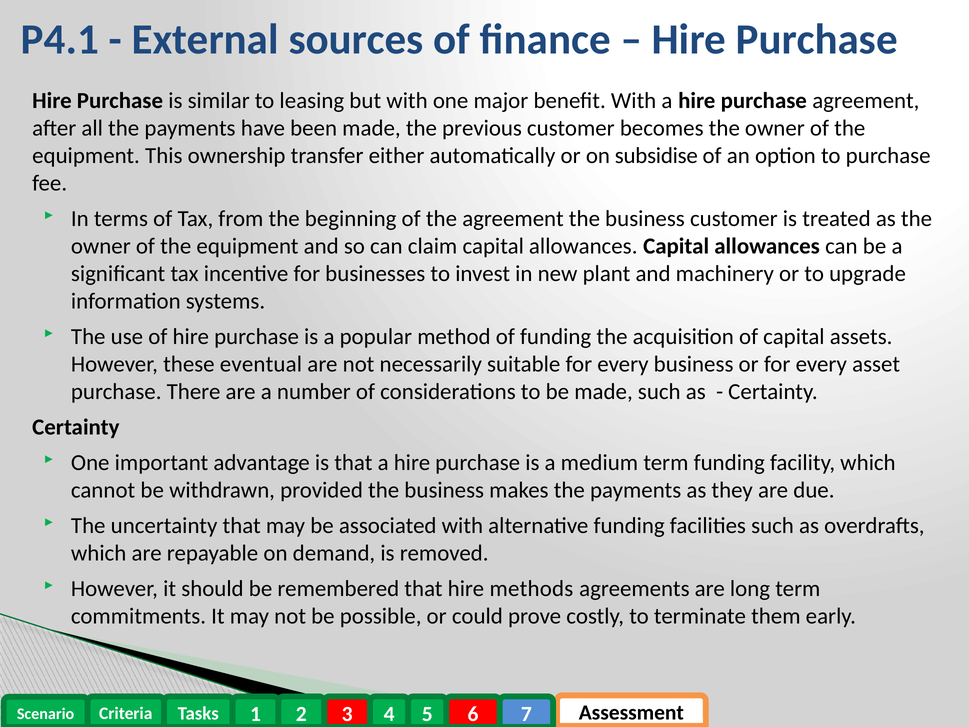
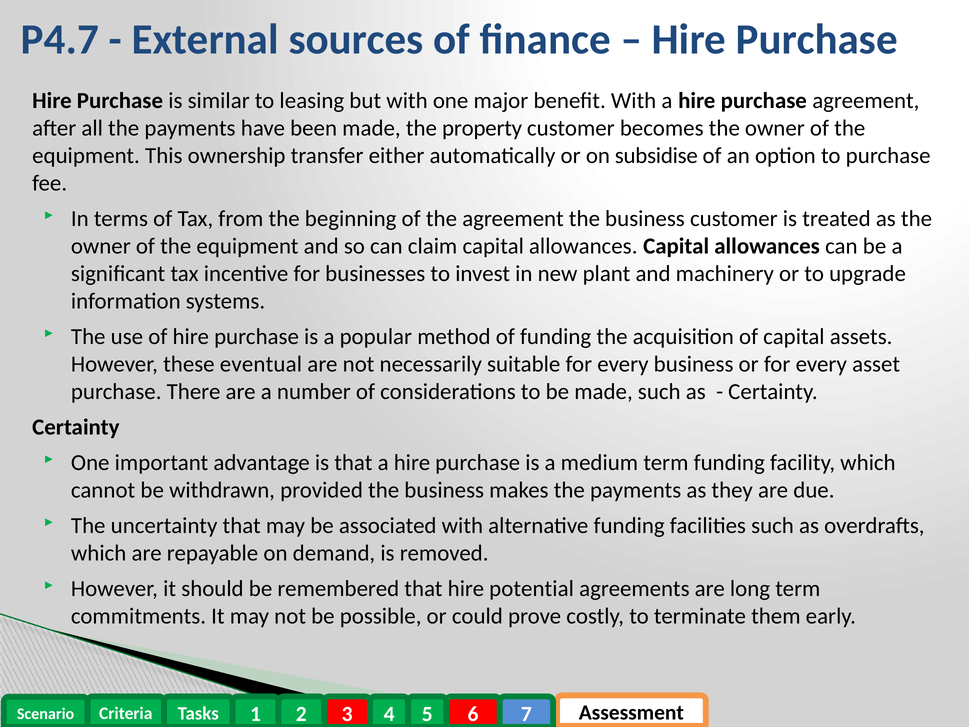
P4.1: P4.1 -> P4.7
previous: previous -> property
methods: methods -> potential
